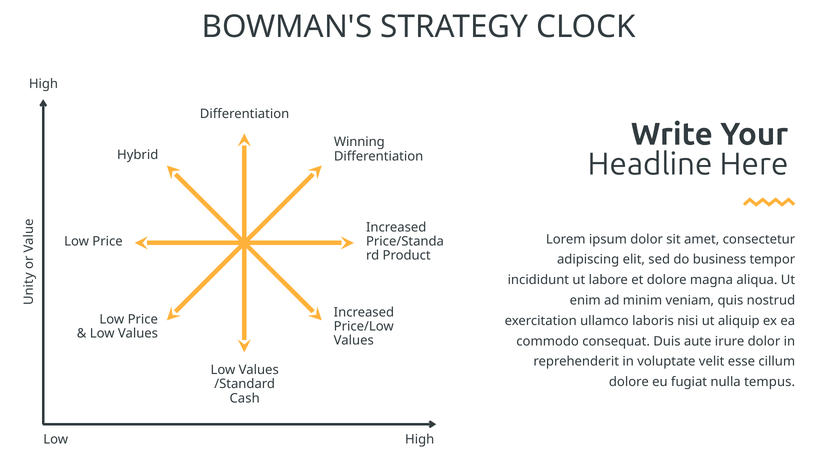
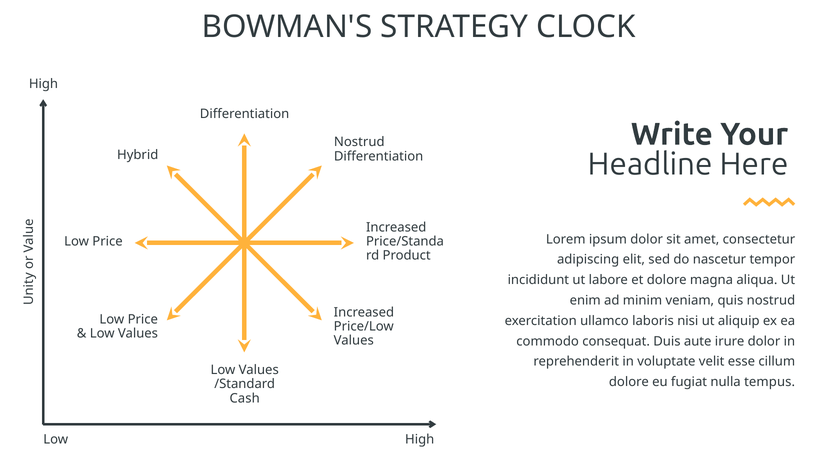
Winning at (359, 142): Winning -> Nostrud
business: business -> nascetur
